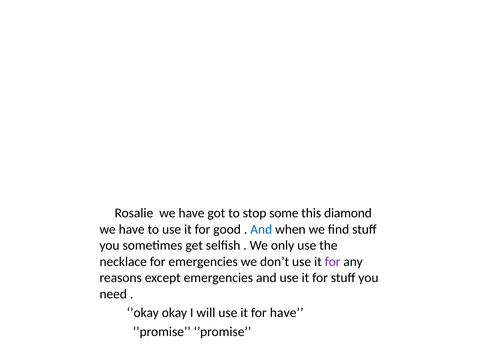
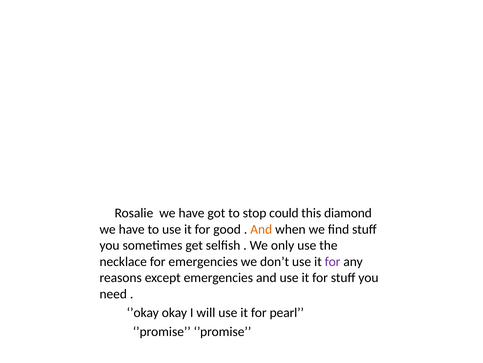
some: some -> could
And at (261, 229) colour: blue -> orange
for have: have -> pearl
